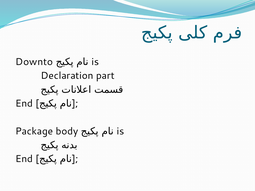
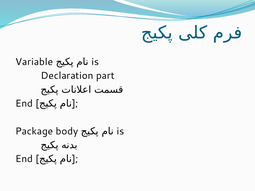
Downto: Downto -> Variable
